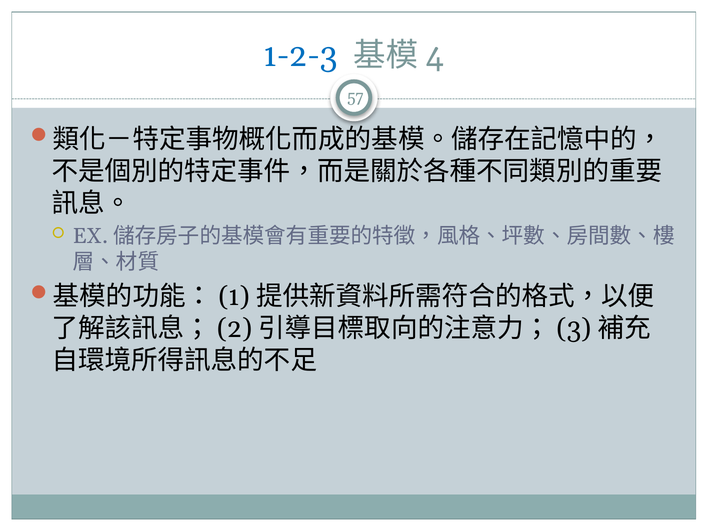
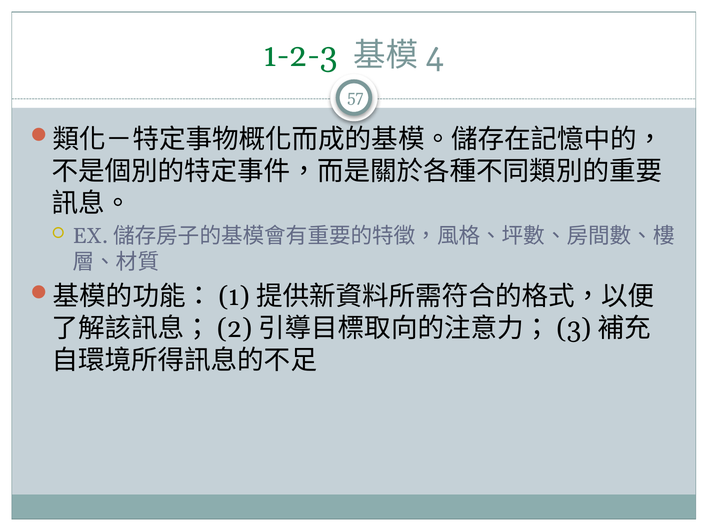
1-2-3 colour: blue -> green
